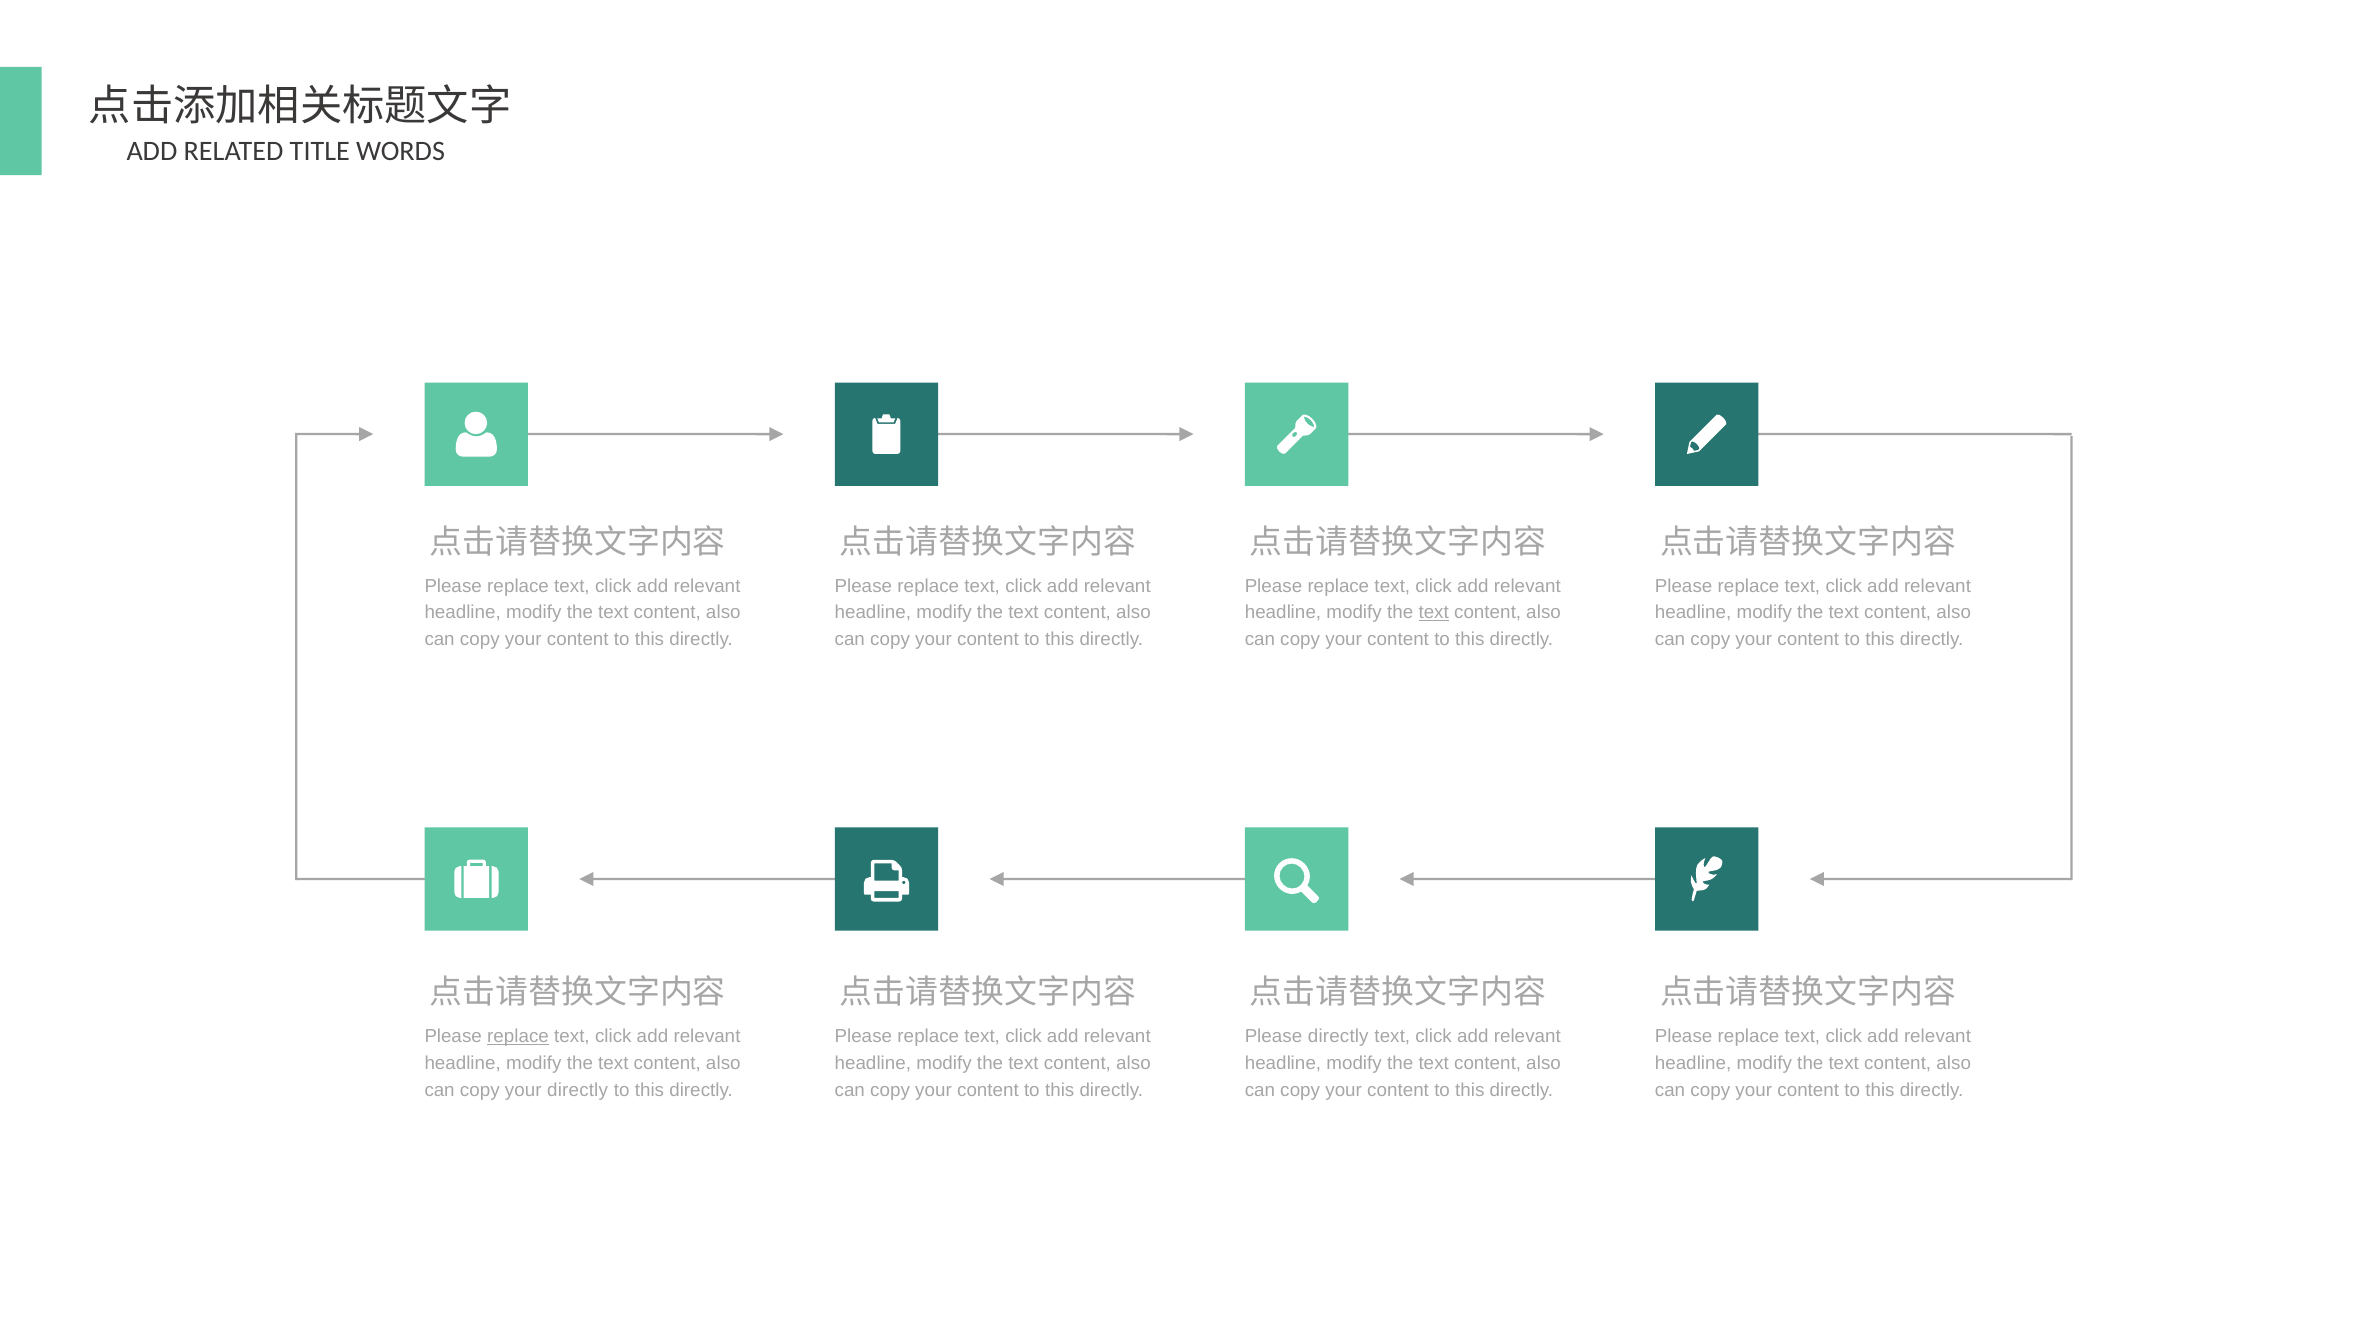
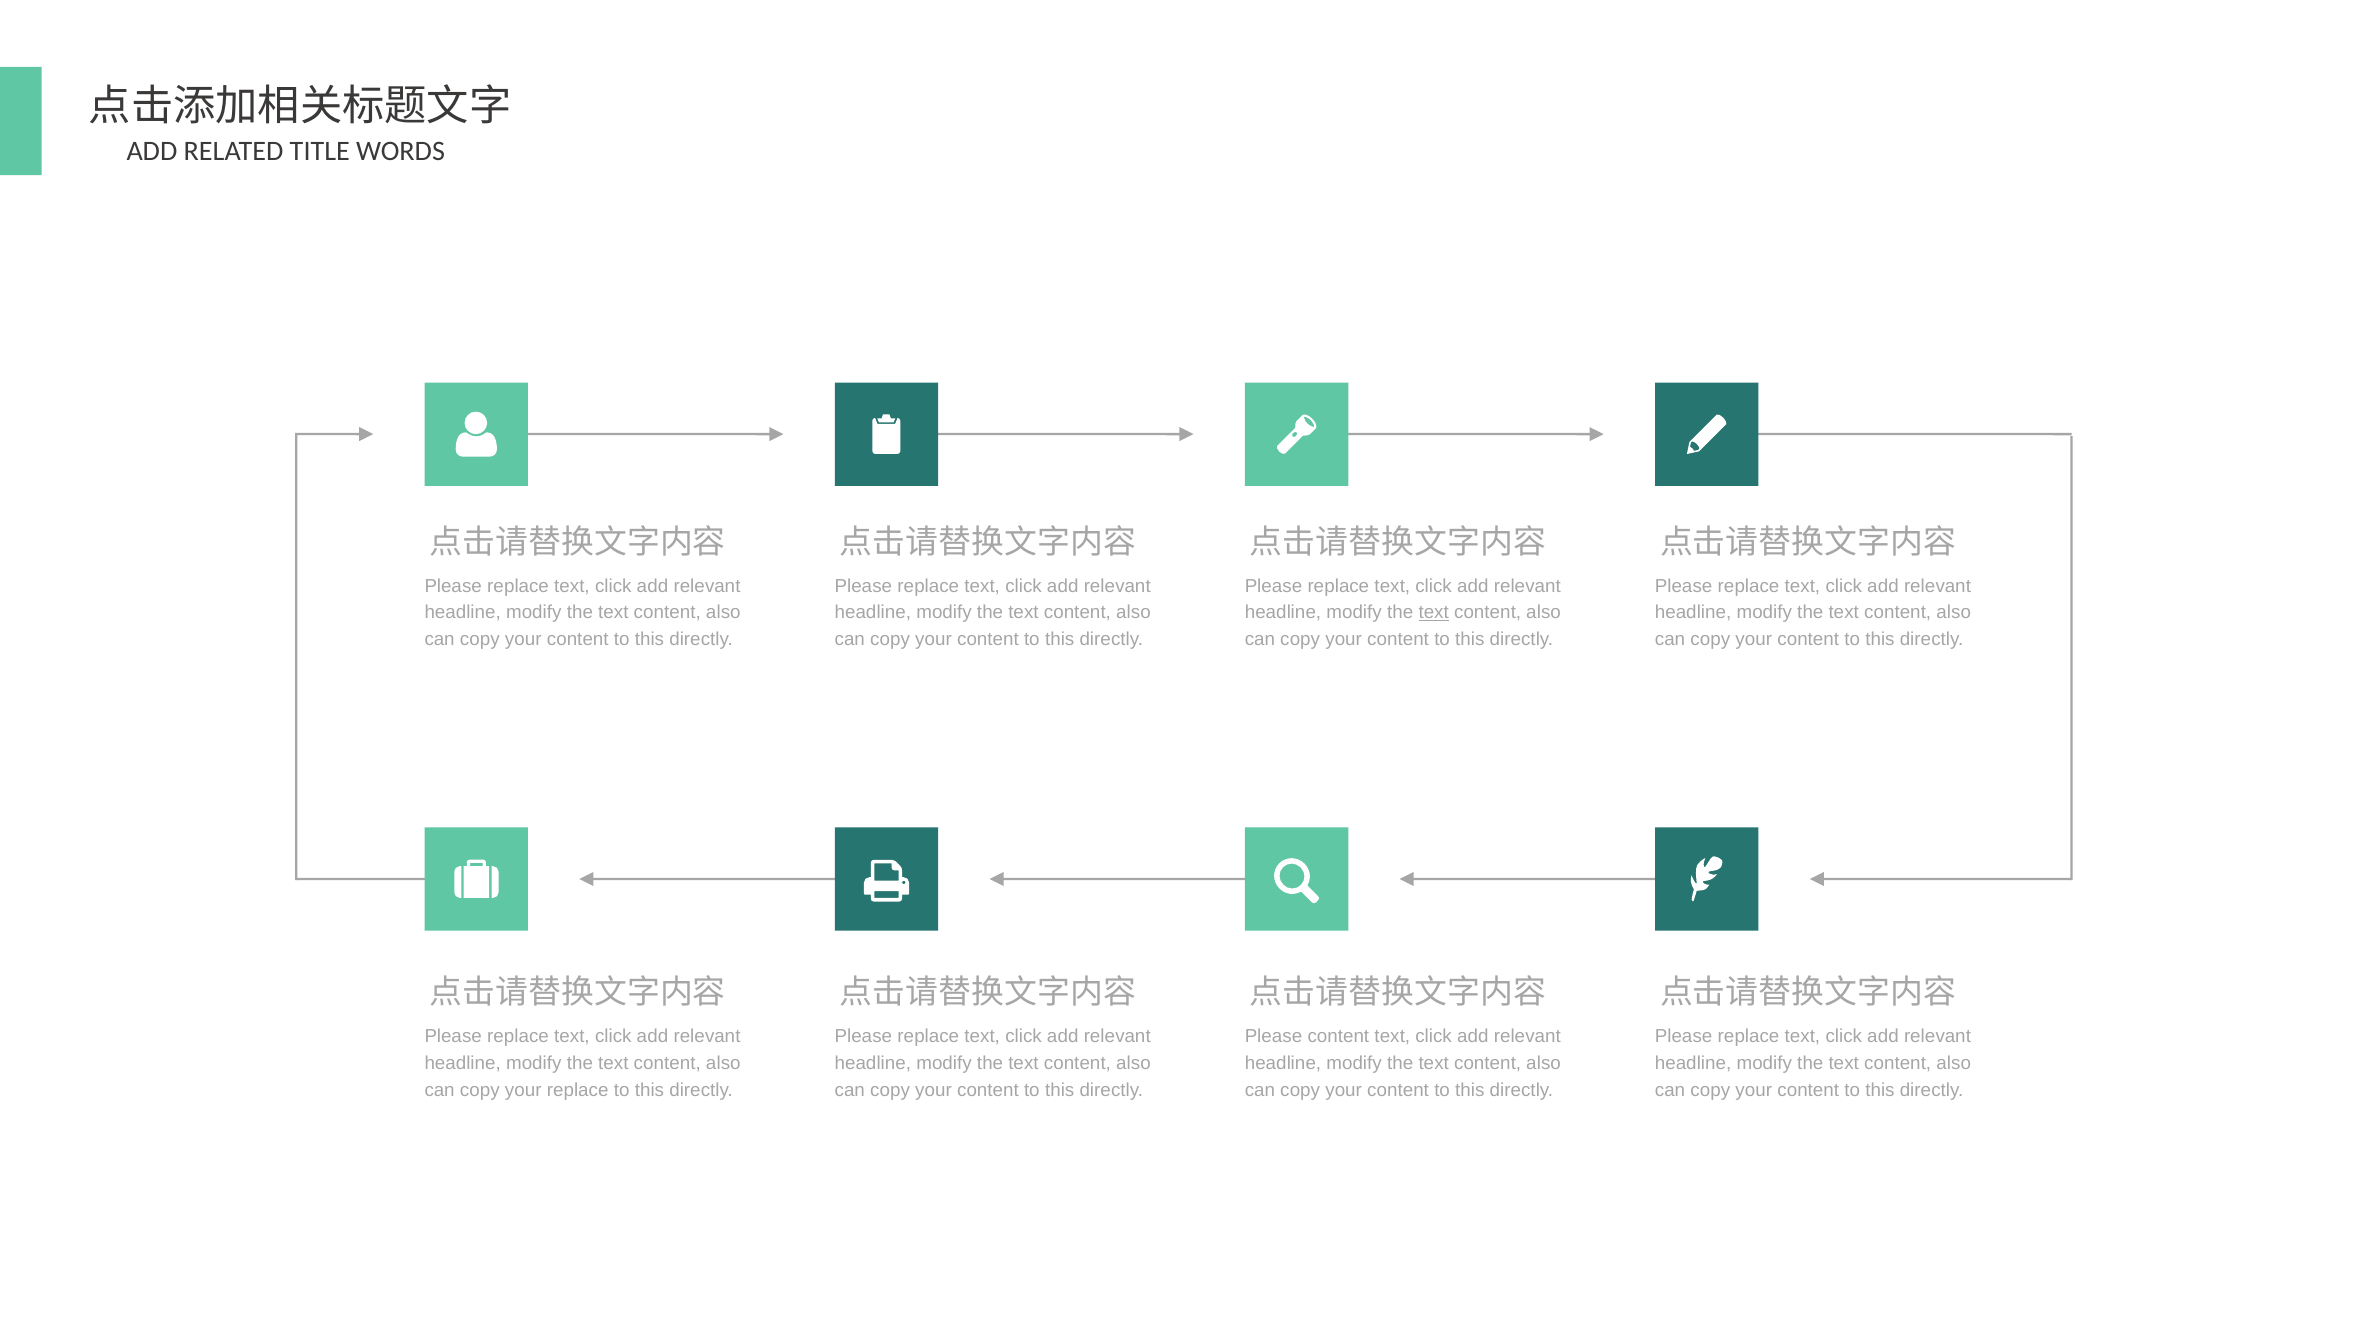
replace at (518, 1036) underline: present -> none
Please directly: directly -> content
your directly: directly -> replace
